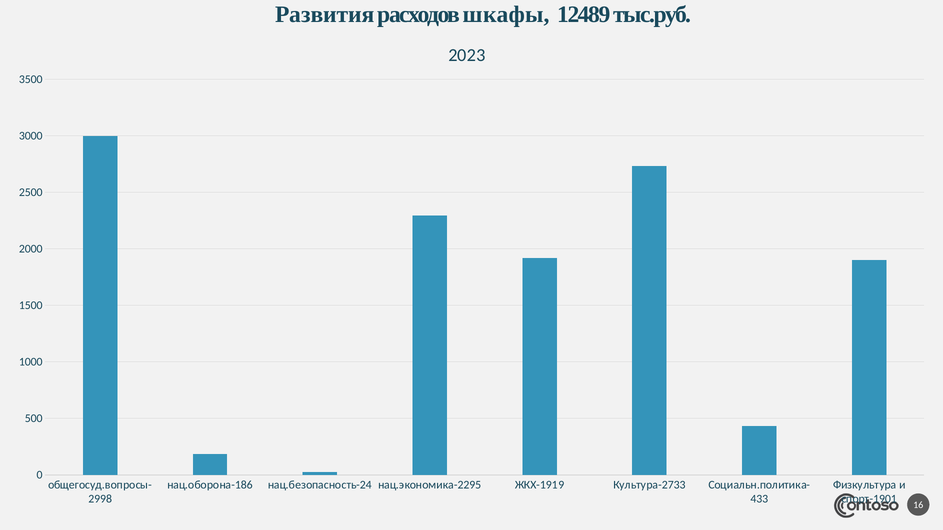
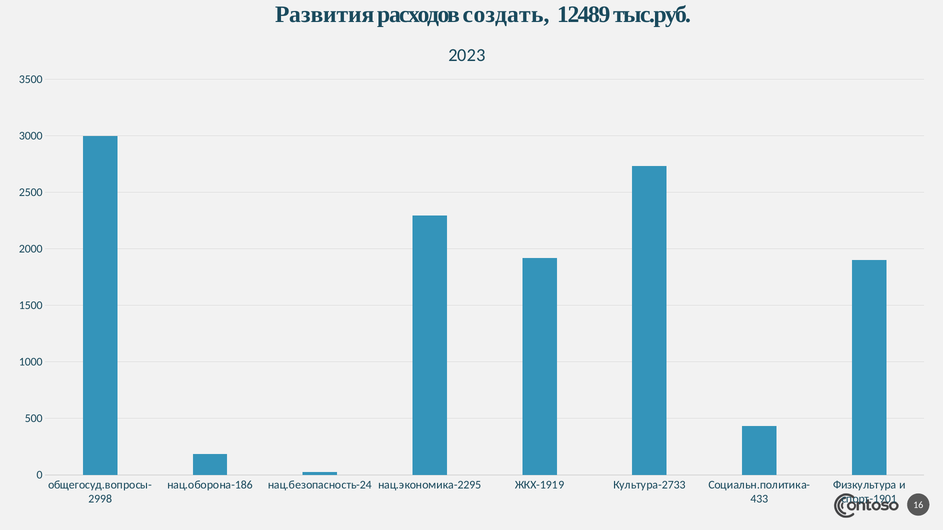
шкафы: шкафы -> создать
